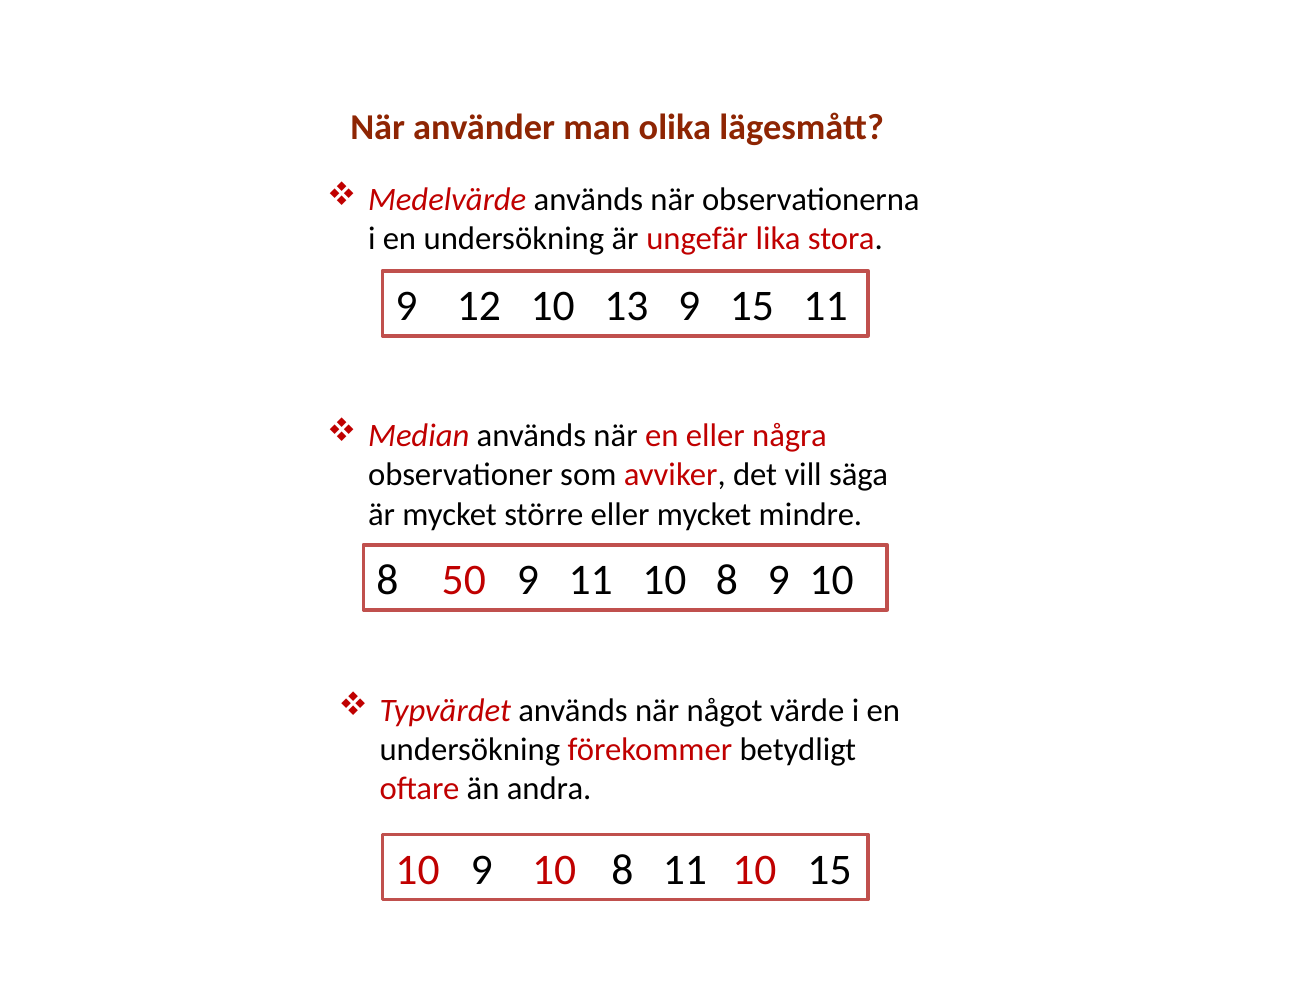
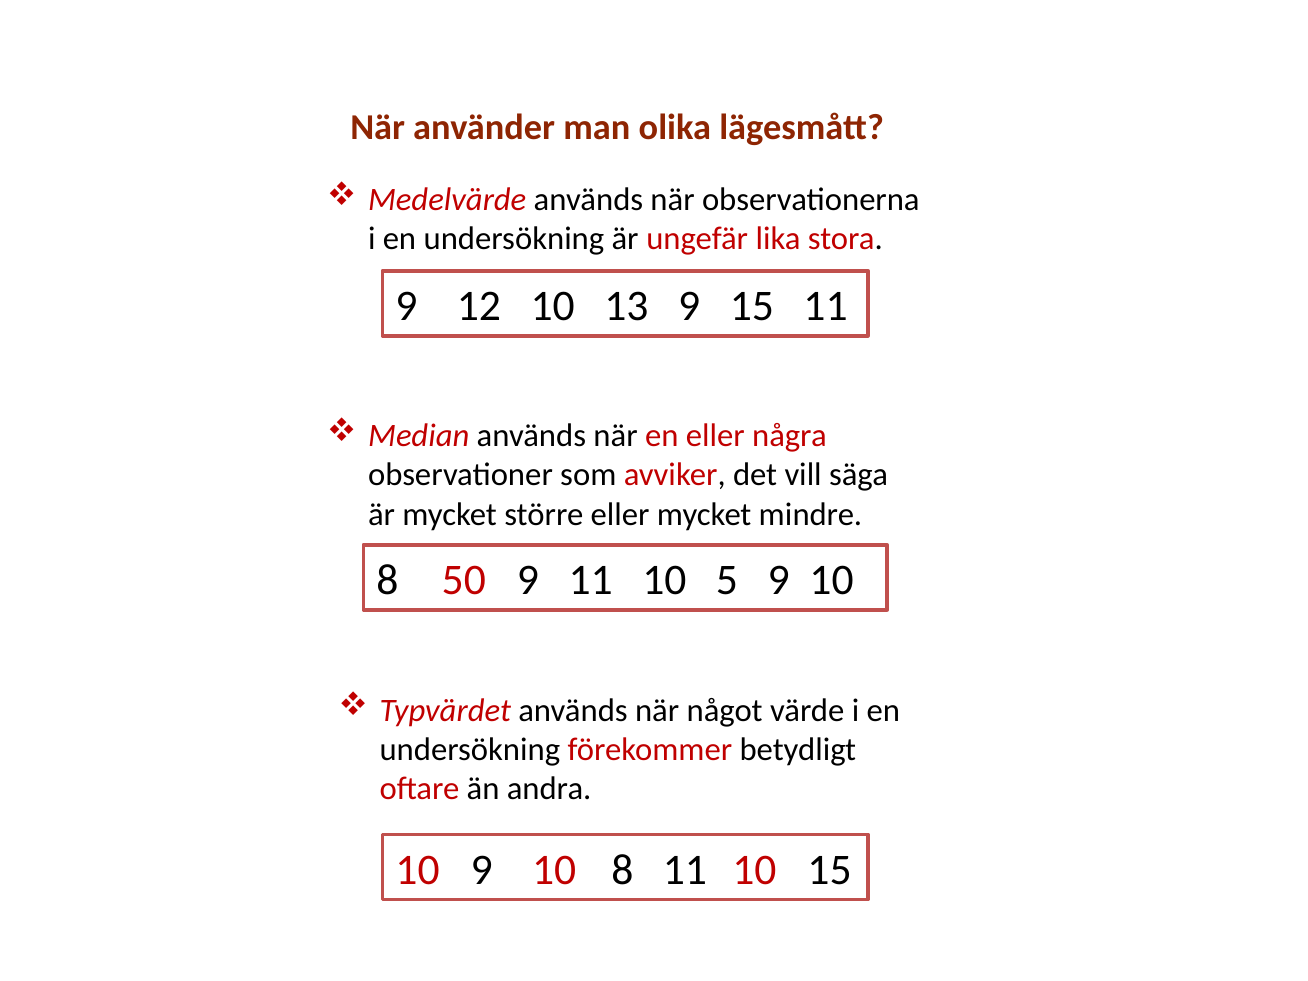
11 10 8: 8 -> 5
